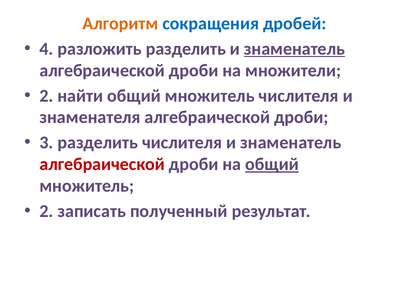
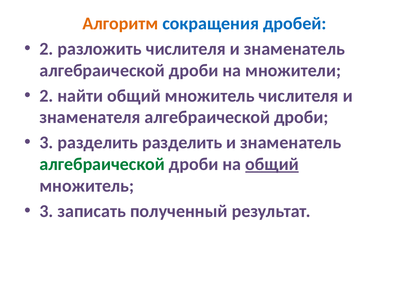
4 at (46, 49): 4 -> 2
разложить разделить: разделить -> числителя
знаменатель at (294, 49) underline: present -> none
разделить числителя: числителя -> разделить
алгебраической at (102, 164) colour: red -> green
2 at (46, 211): 2 -> 3
